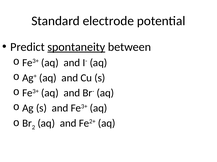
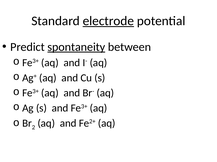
electrode underline: none -> present
